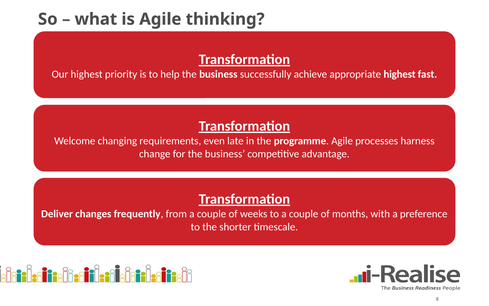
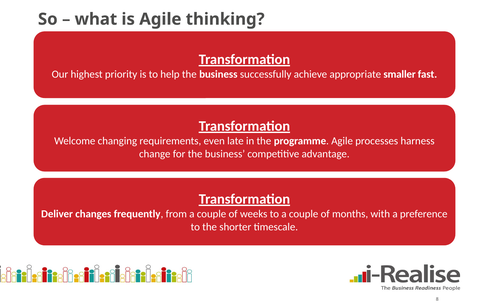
appropriate highest: highest -> smaller
